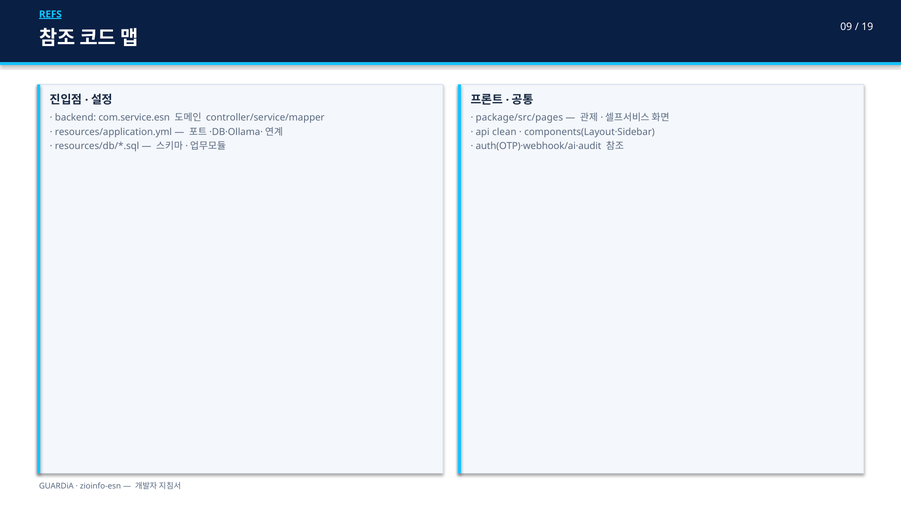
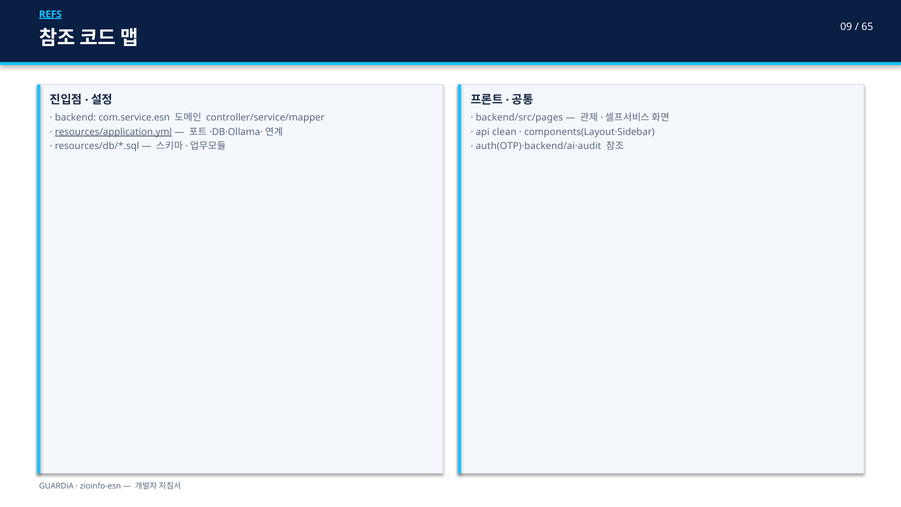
19: 19 -> 65
package/src/pages: package/src/pages -> backend/src/pages
resources/application.yml underline: none -> present
auth(OTP)·webhook/ai·audit: auth(OTP)·webhook/ai·audit -> auth(OTP)·backend/ai·audit
